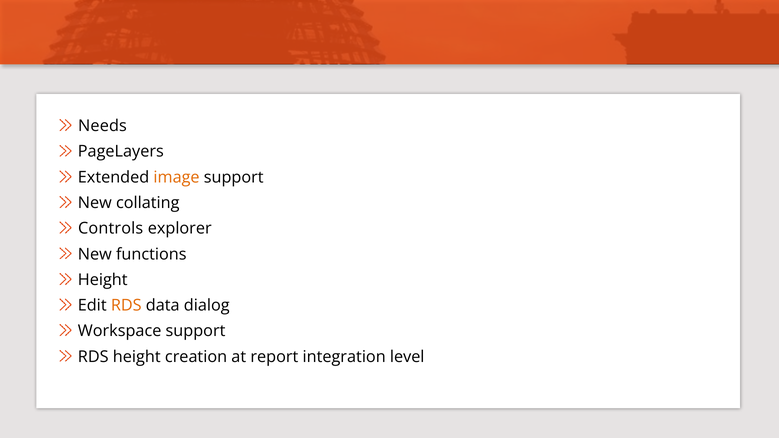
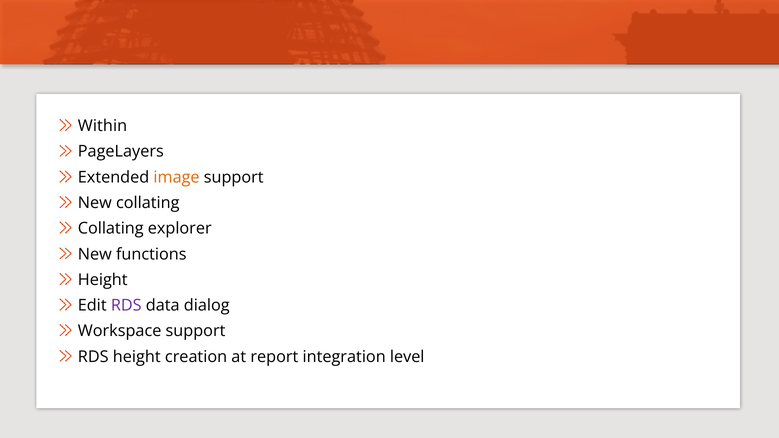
Needs: Needs -> Within
Controls at (111, 229): Controls -> Collating
RDS at (126, 306) colour: orange -> purple
